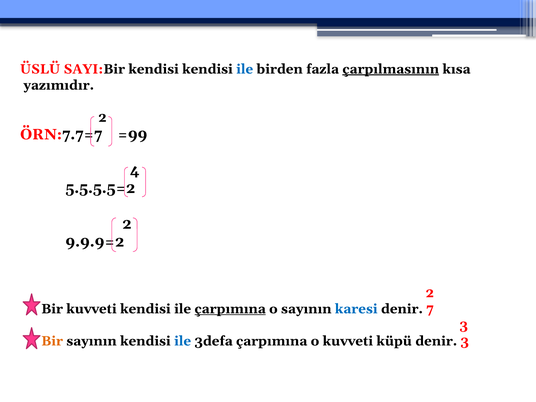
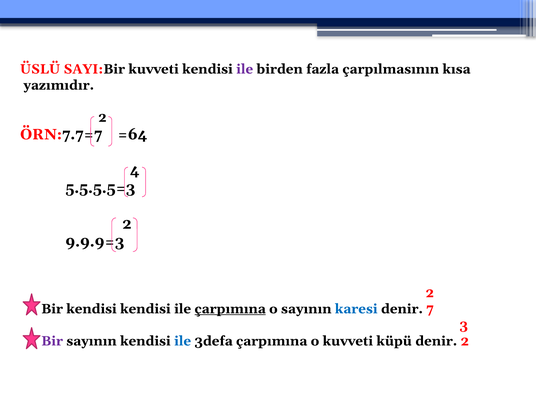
SAYI:Bir kendisi: kendisi -> kuvveti
ile at (245, 69) colour: blue -> purple
çarpılmasının underline: present -> none
=99: =99 -> =64
5.5.5.5=2: 5.5.5.5=2 -> 5.5.5.5=3
9.9.9=2: 9.9.9=2 -> 9.9.9=3
Bir kuvveti: kuvveti -> kendisi
Bir at (52, 341) colour: orange -> purple
denir 3: 3 -> 2
